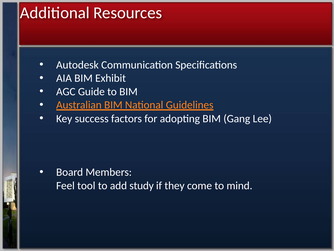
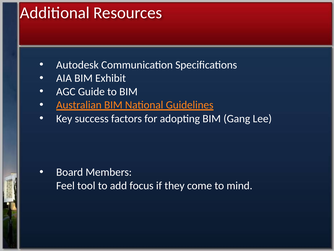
study: study -> focus
